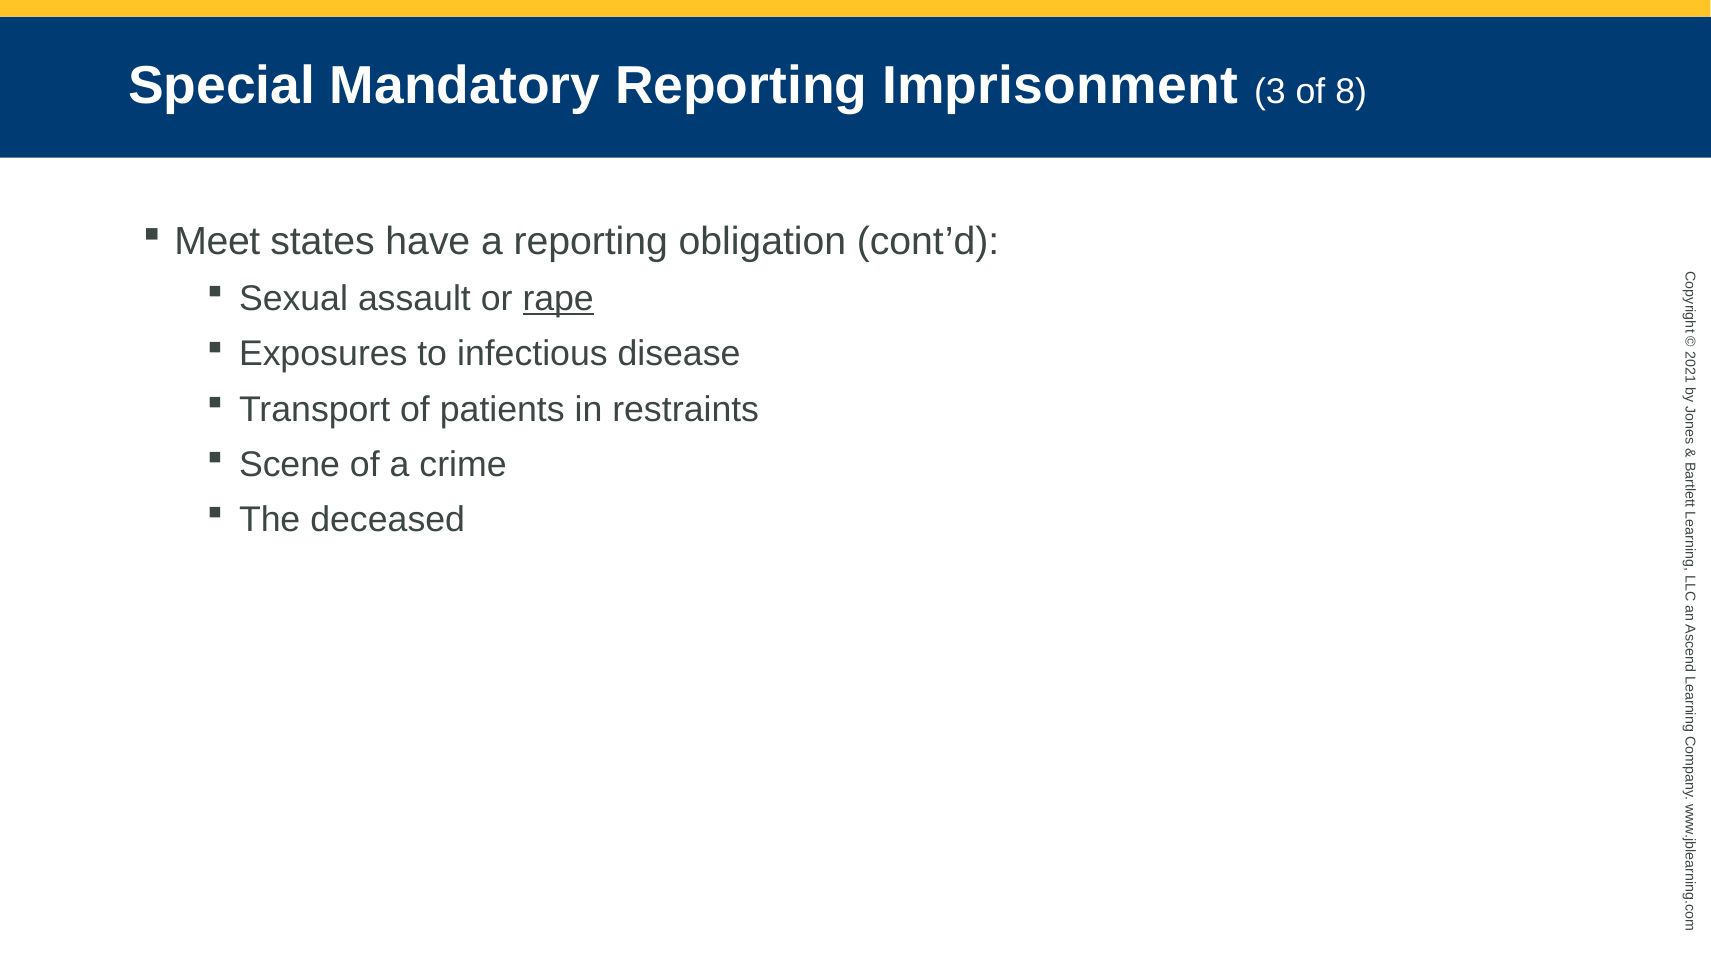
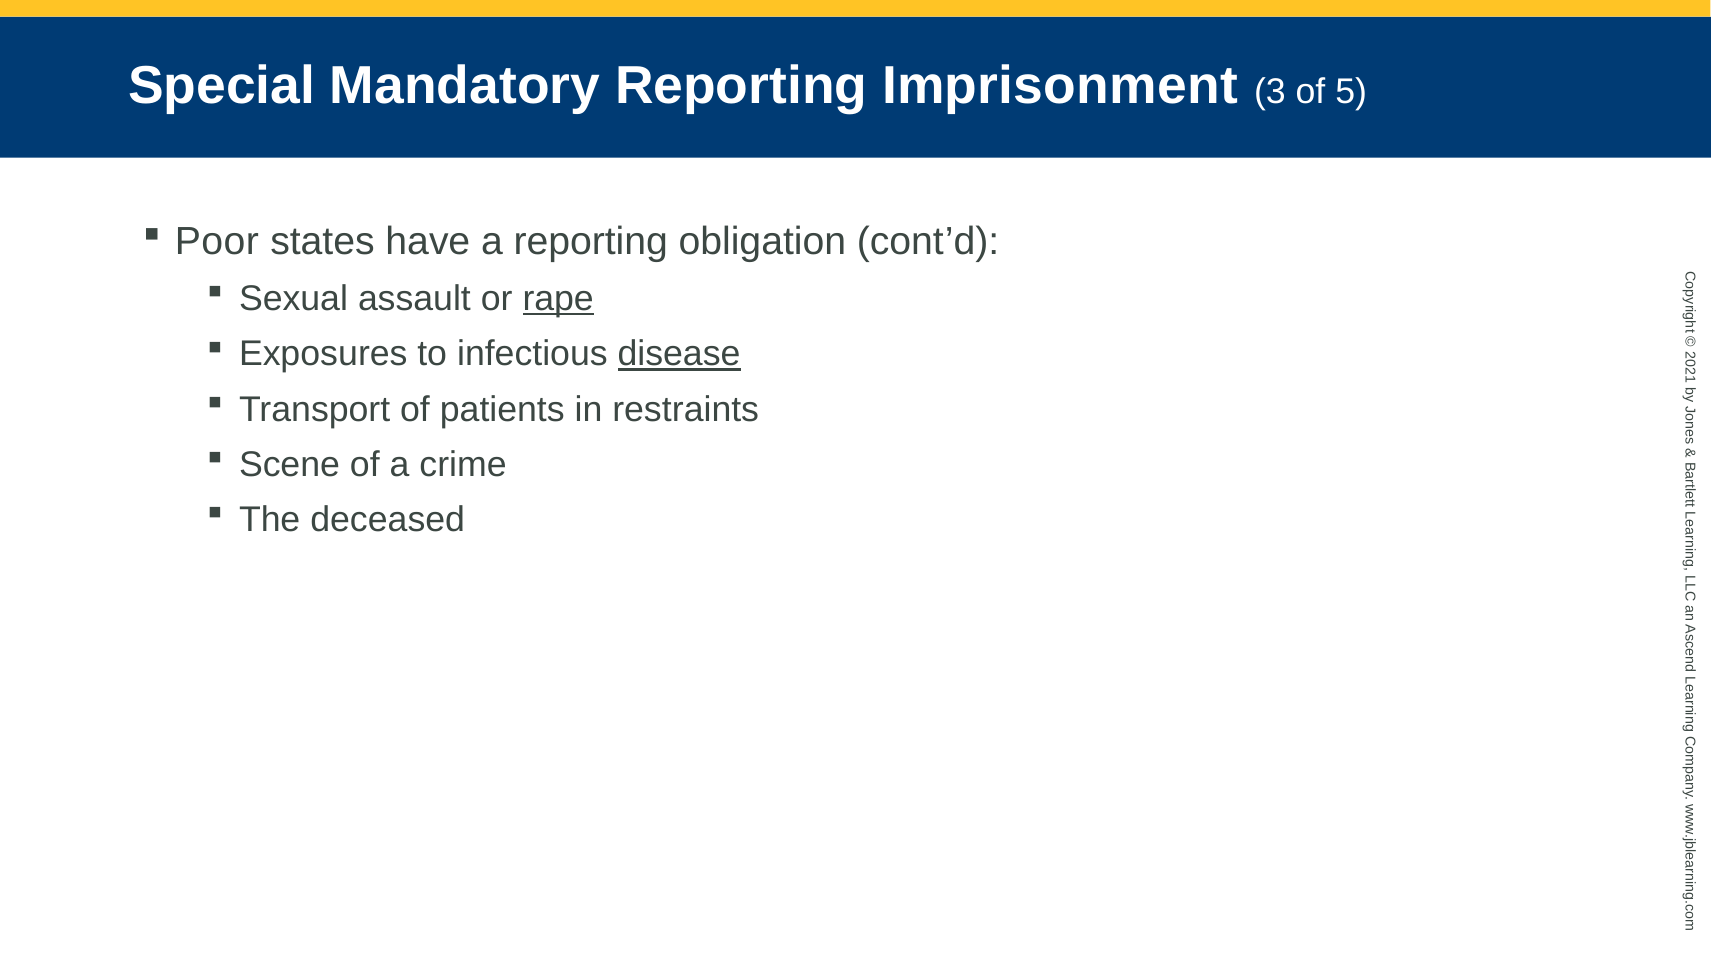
8: 8 -> 5
Meet: Meet -> Poor
disease underline: none -> present
